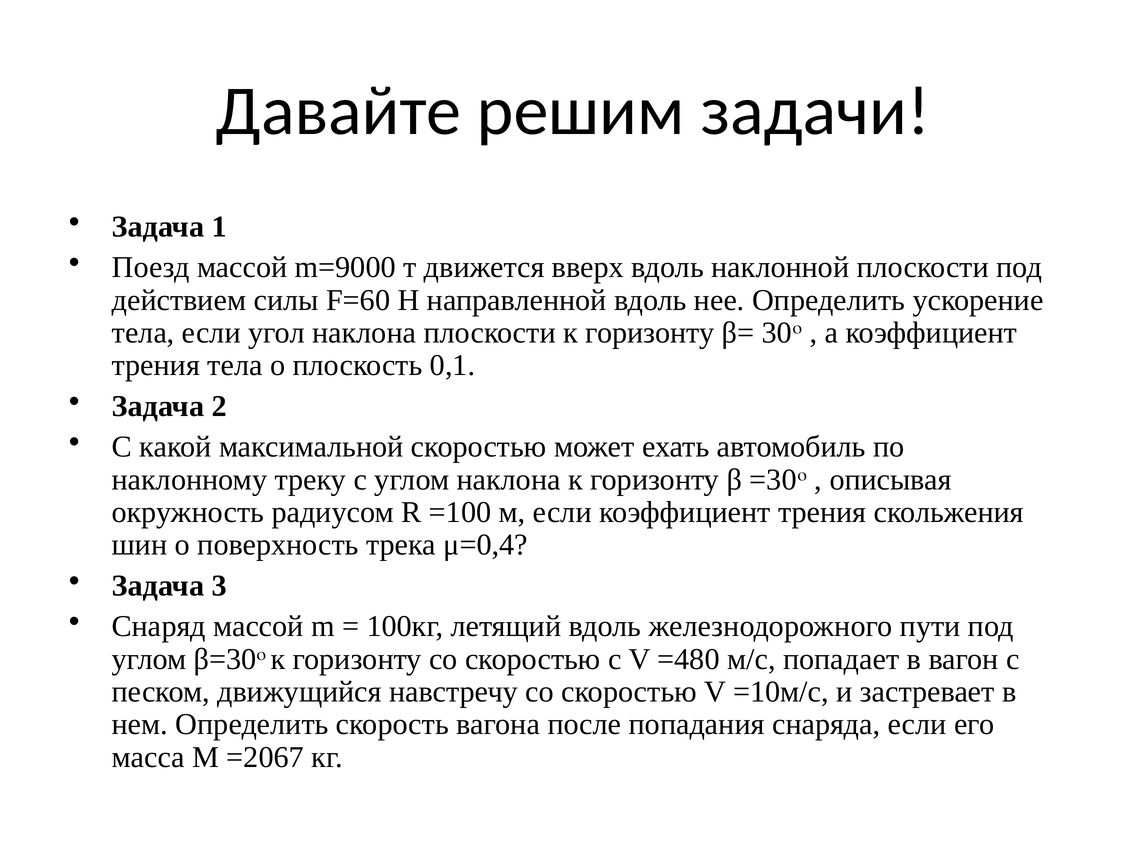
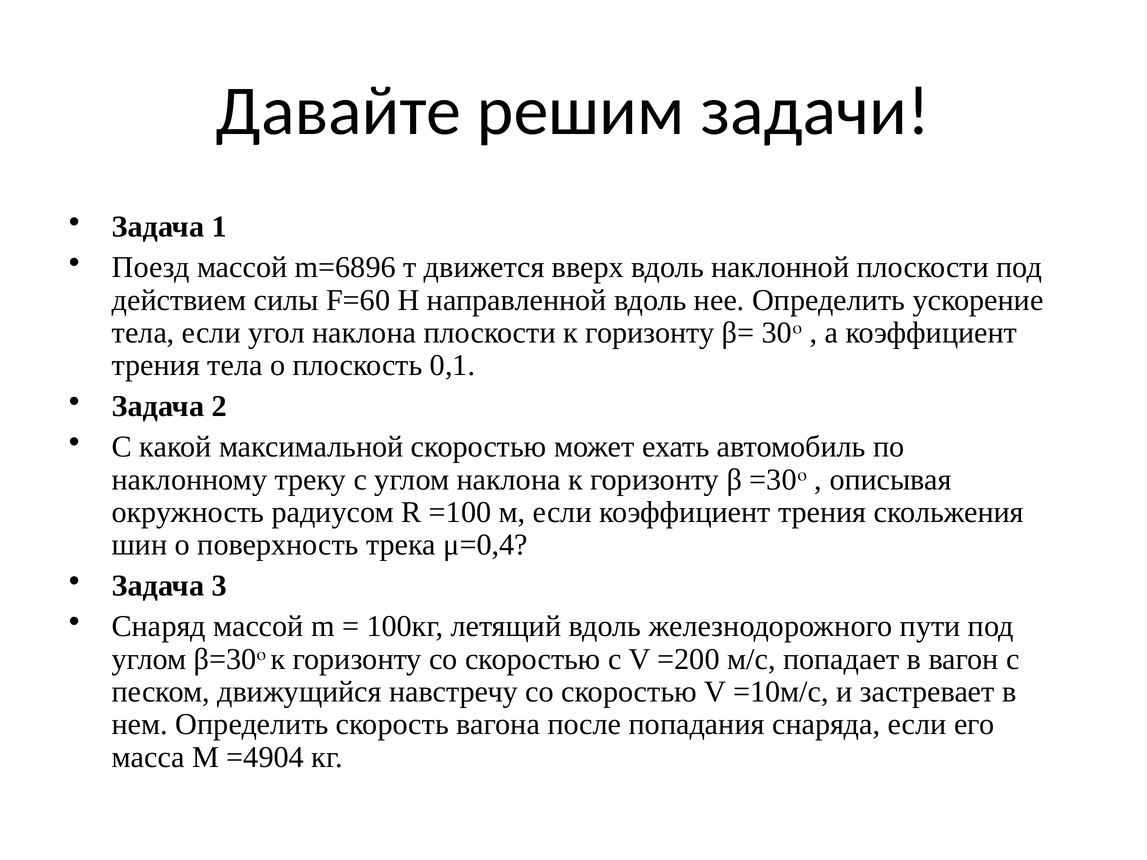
m=9000: m=9000 -> m=6896
=480: =480 -> =200
=2067: =2067 -> =4904
